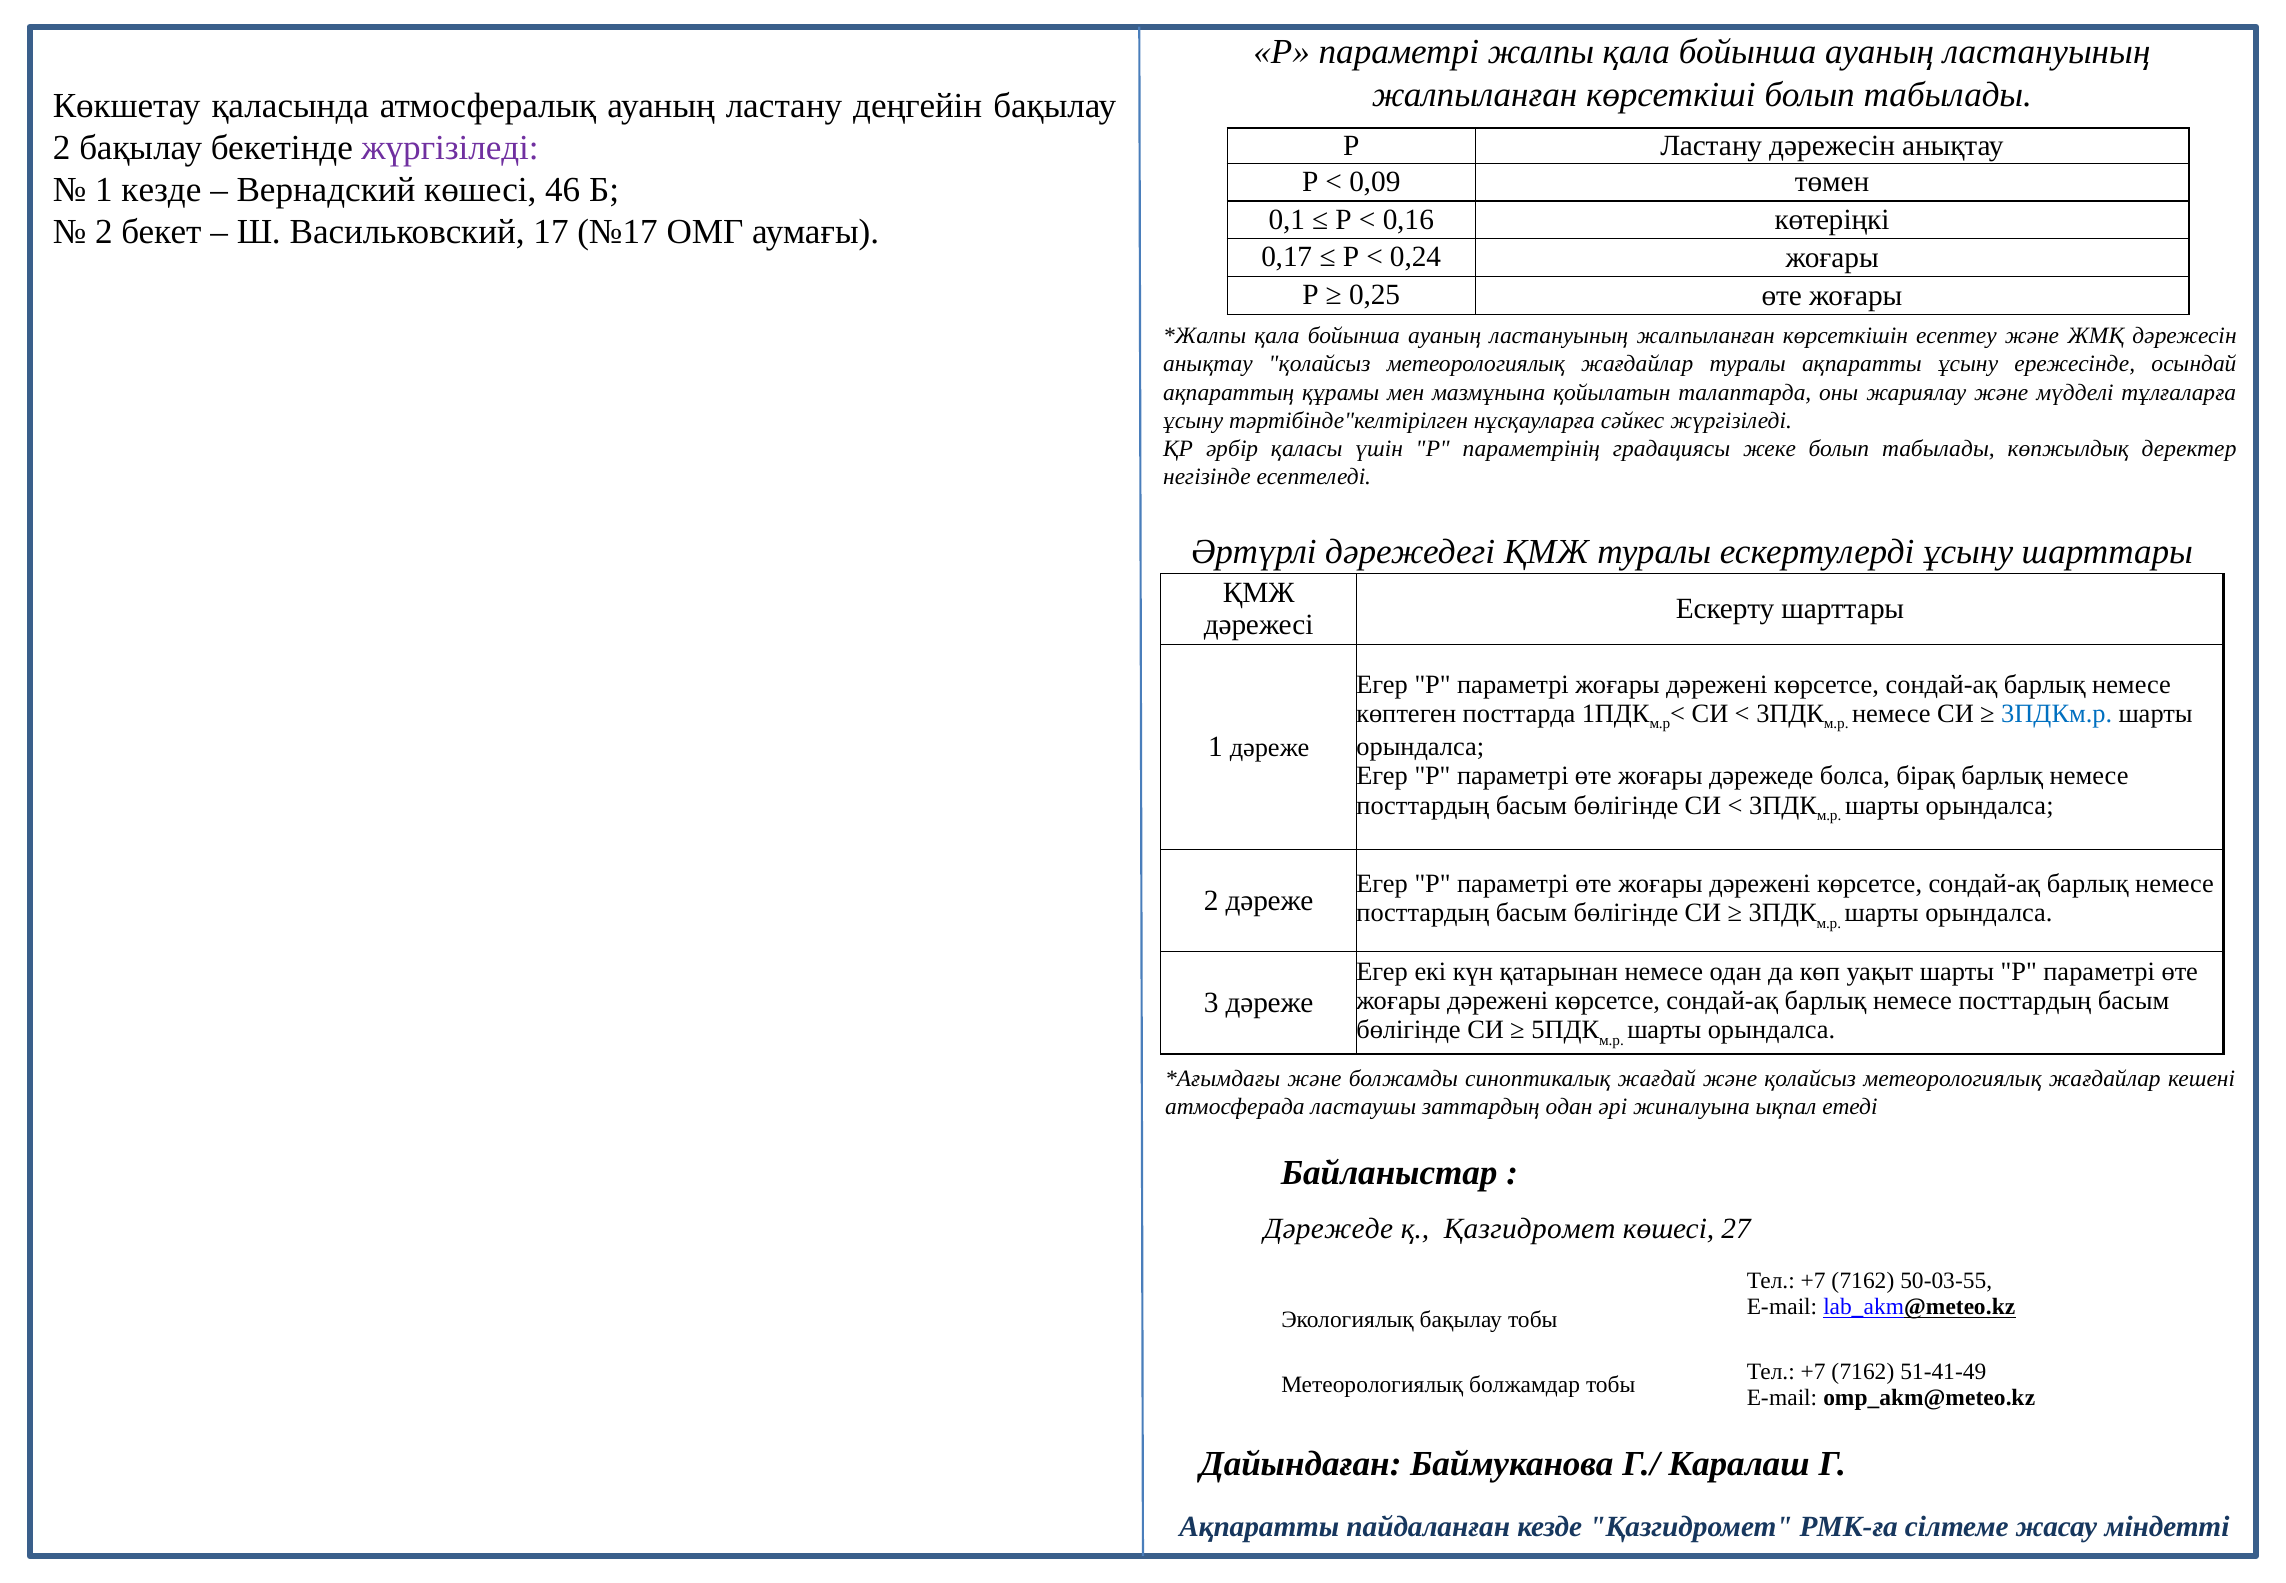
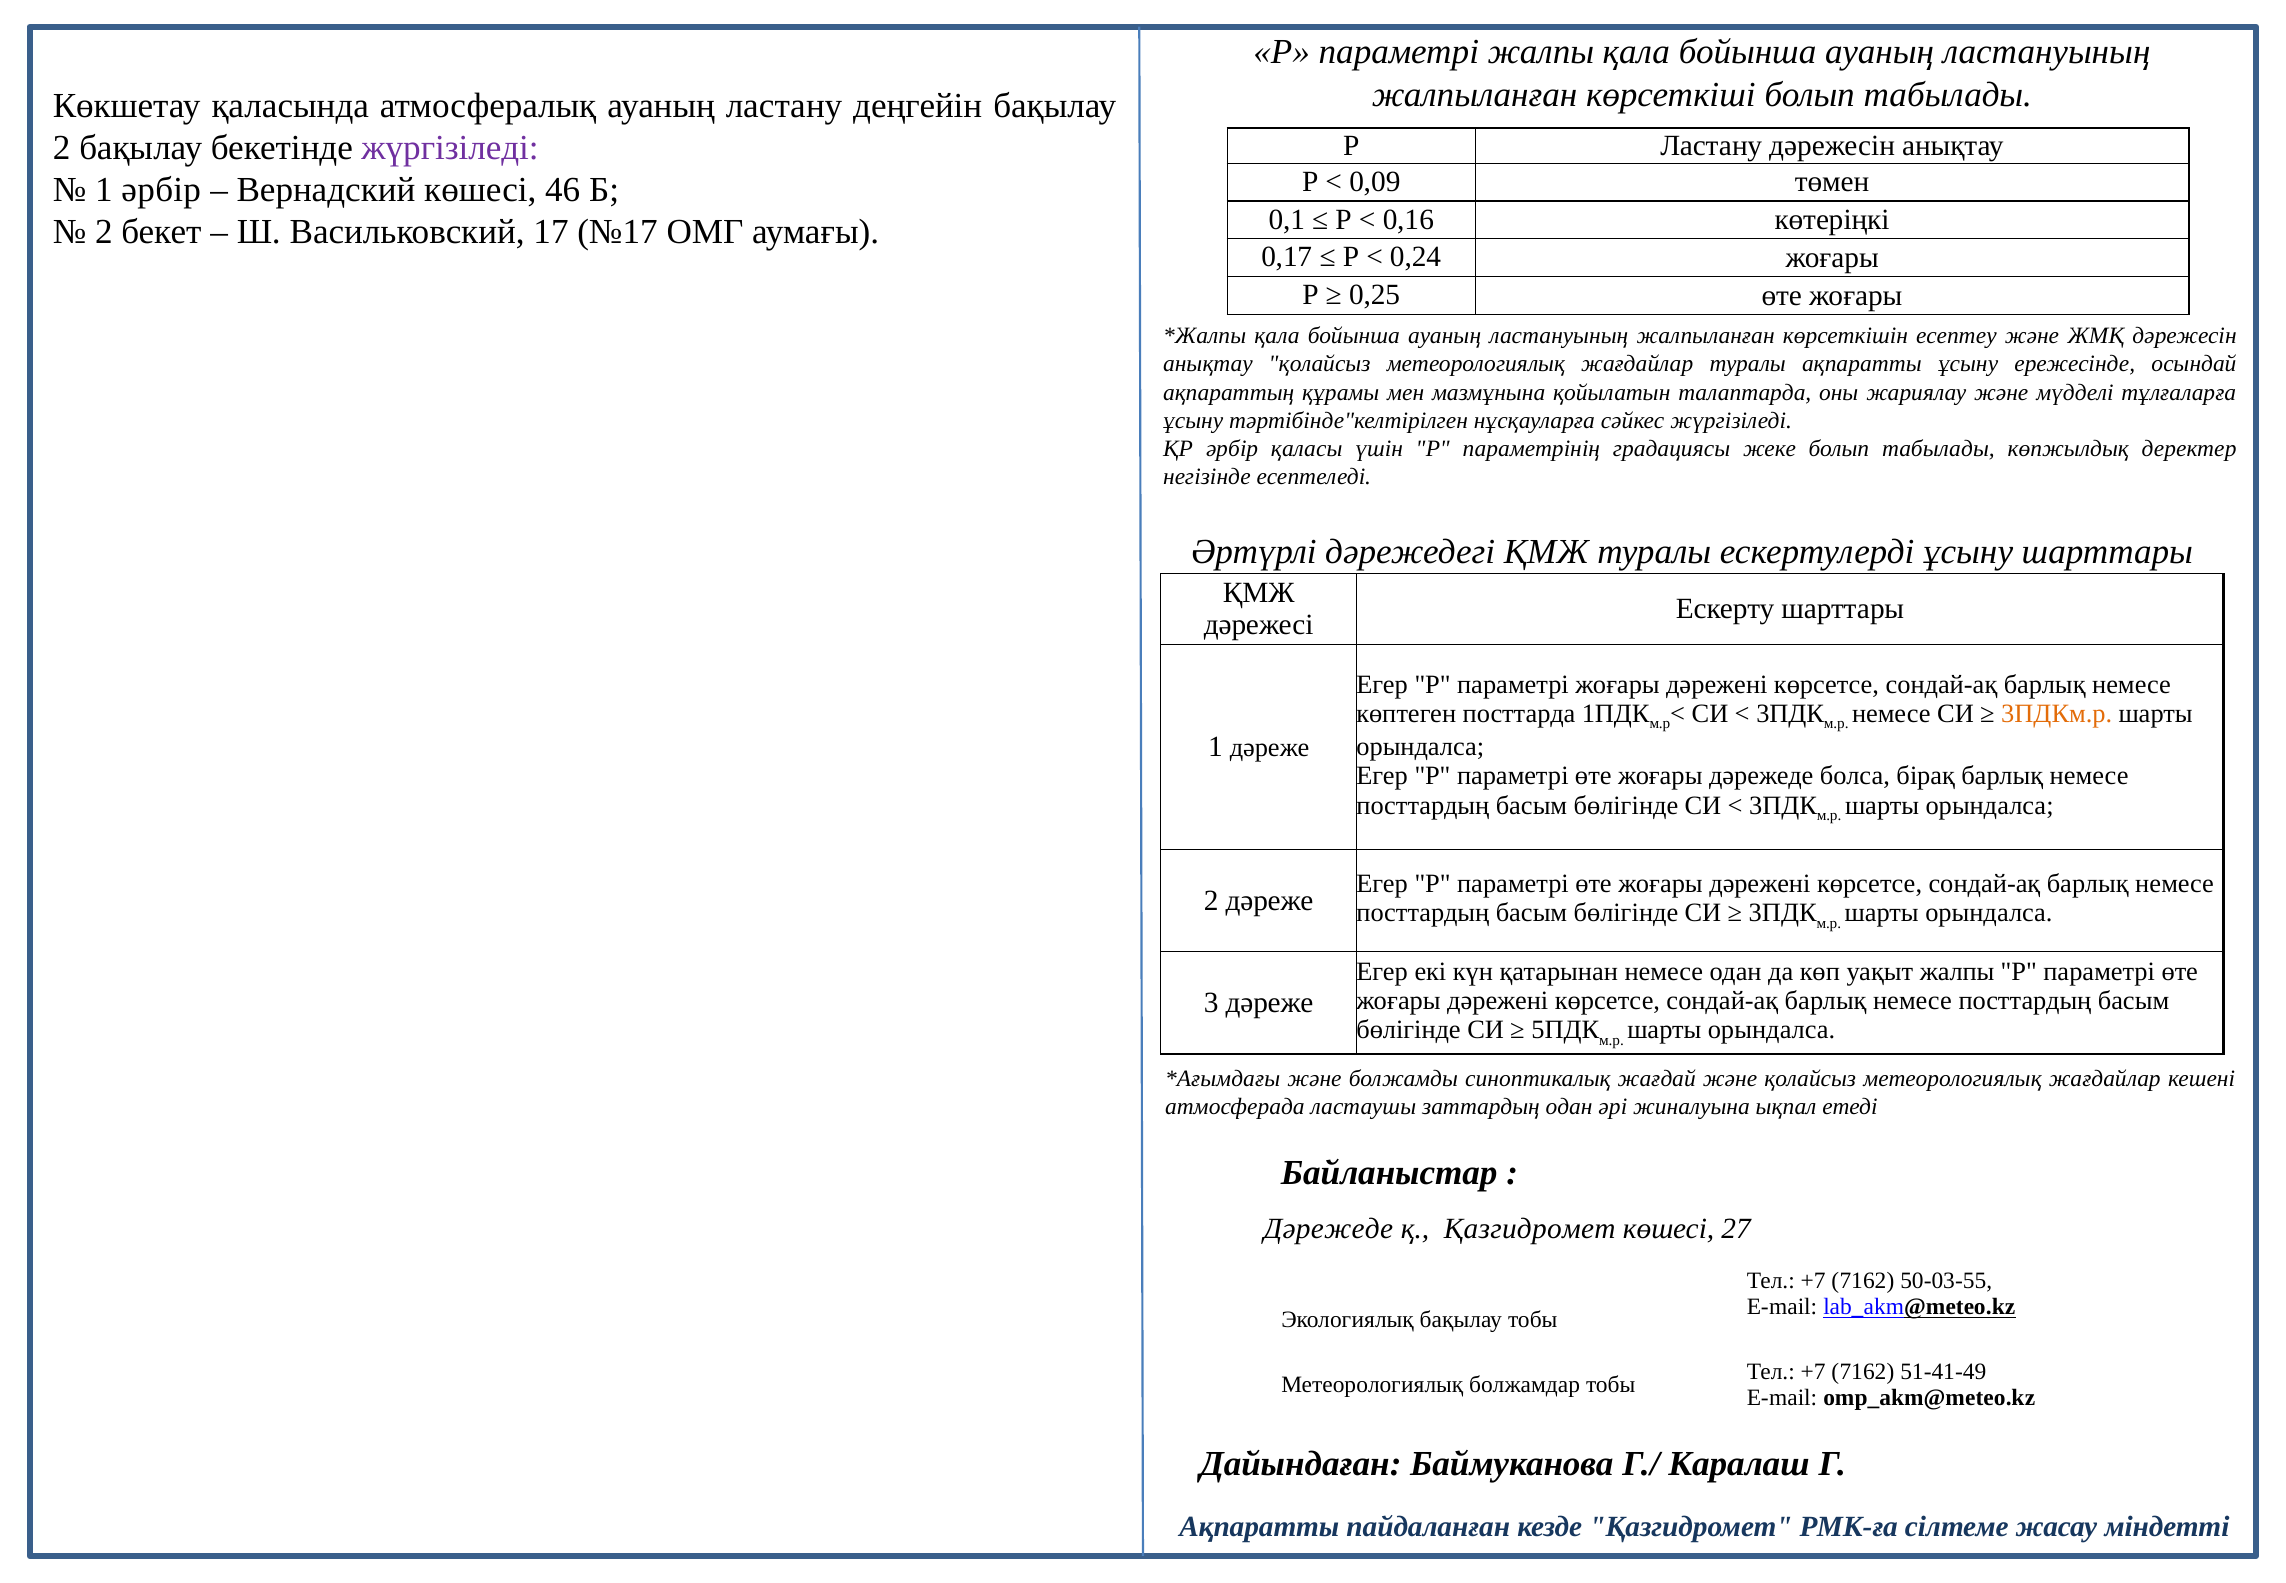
1 кезде: кезде -> әрбір
3ПДКм.р colour: blue -> orange
уақыт шарты: шарты -> жалпы
